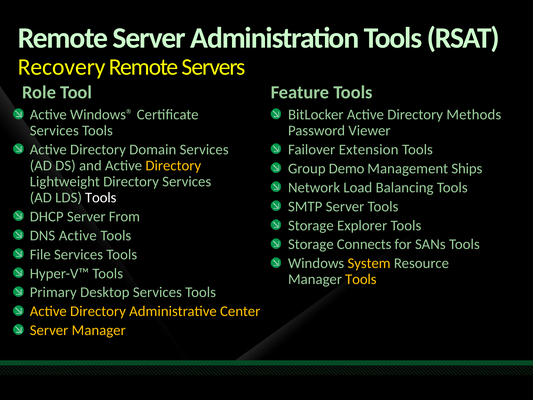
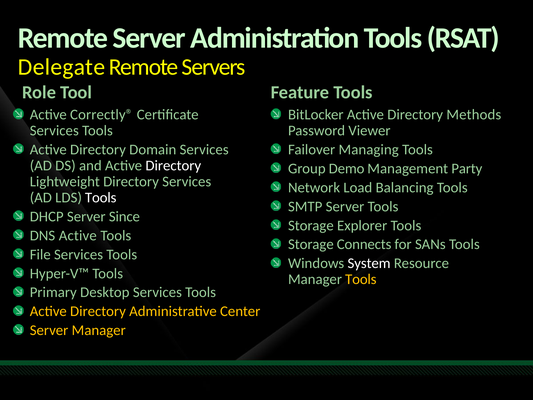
Recovery: Recovery -> Delegate
Windows®: Windows® -> Correctly®
Extension: Extension -> Managing
Directory at (173, 166) colour: yellow -> white
Ships: Ships -> Party
From: From -> Since
System colour: yellow -> white
